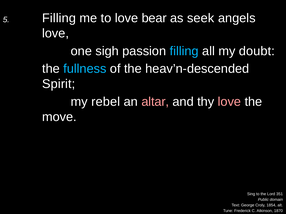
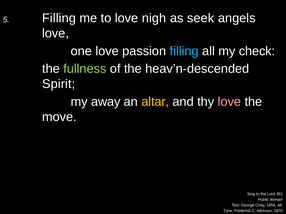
bear: bear -> nigh
one sigh: sigh -> love
doubt: doubt -> check
fullness colour: light blue -> light green
rebel: rebel -> away
altar colour: pink -> yellow
